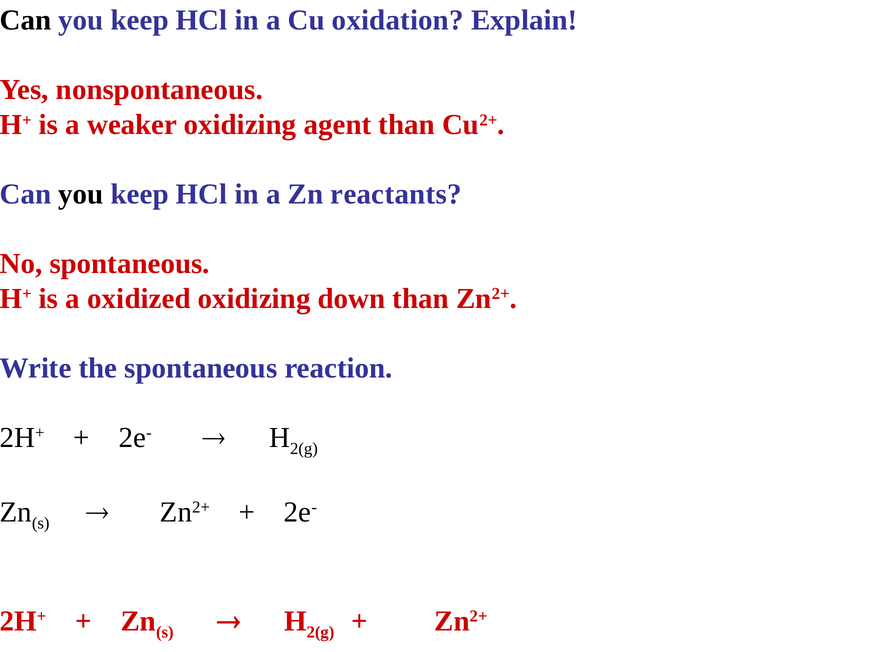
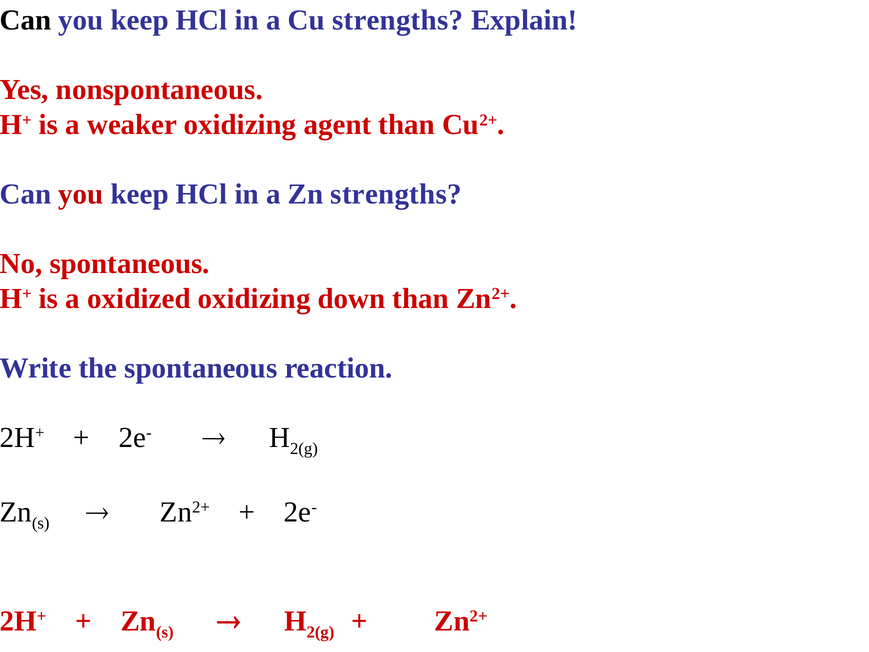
Cu oxidation: oxidation -> strengths
you at (81, 194) colour: black -> red
Zn reactants: reactants -> strengths
